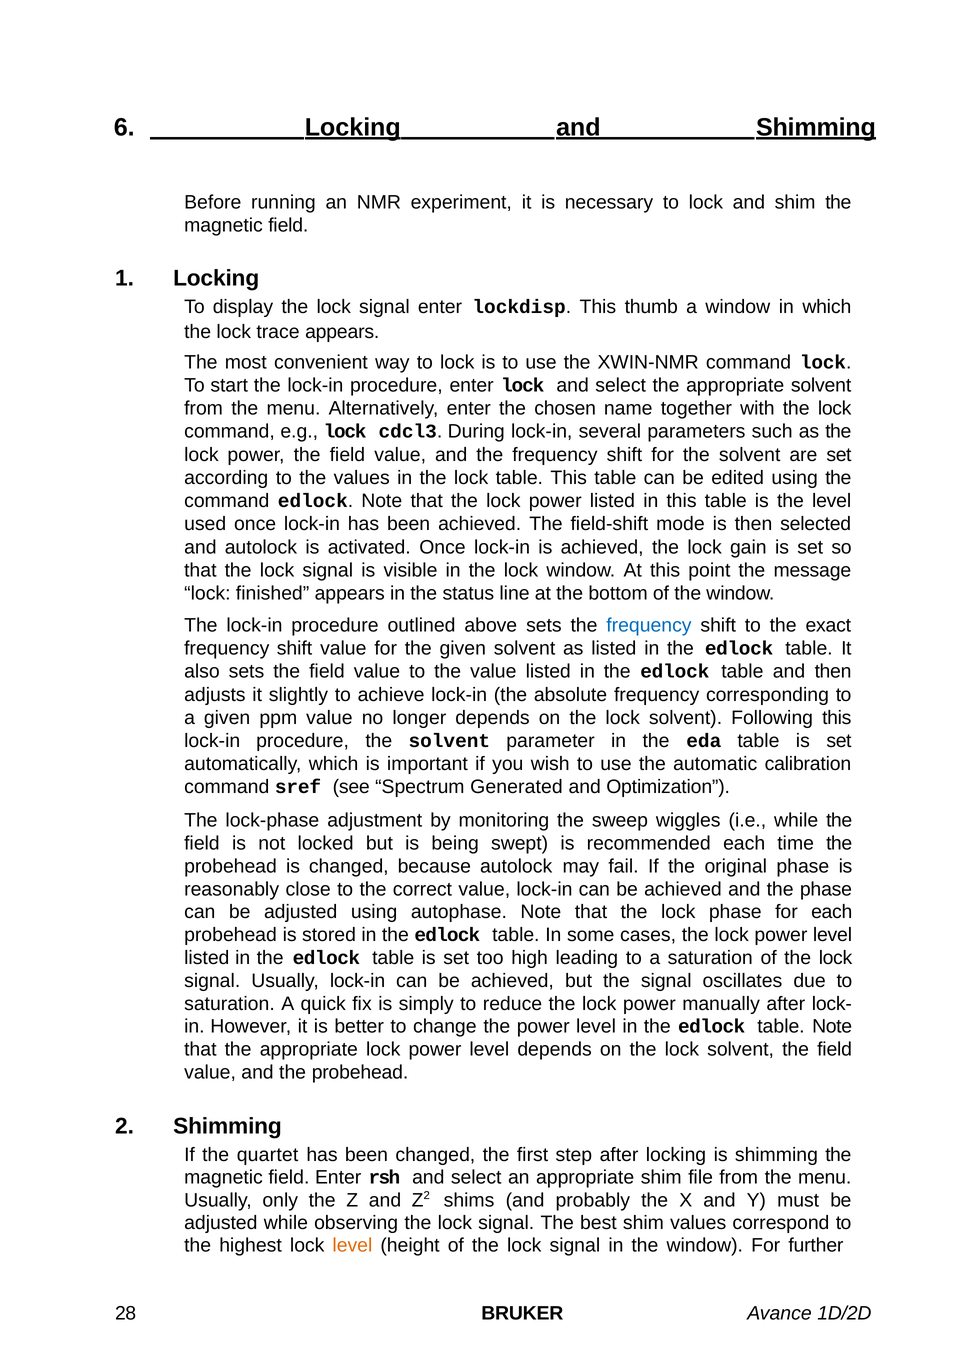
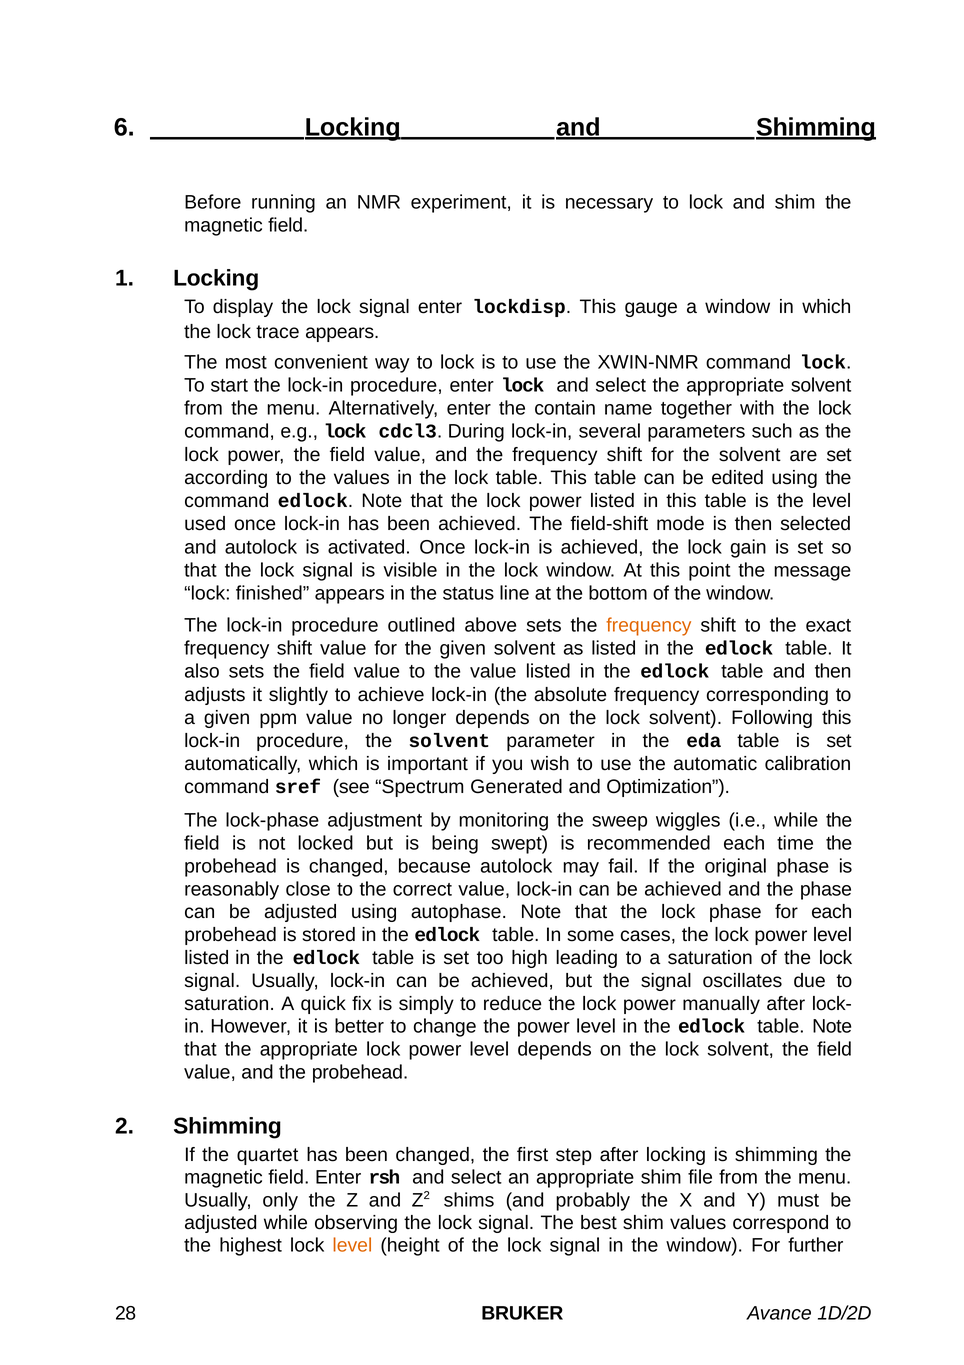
thumb: thumb -> gauge
chosen: chosen -> contain
frequency at (649, 625) colour: blue -> orange
